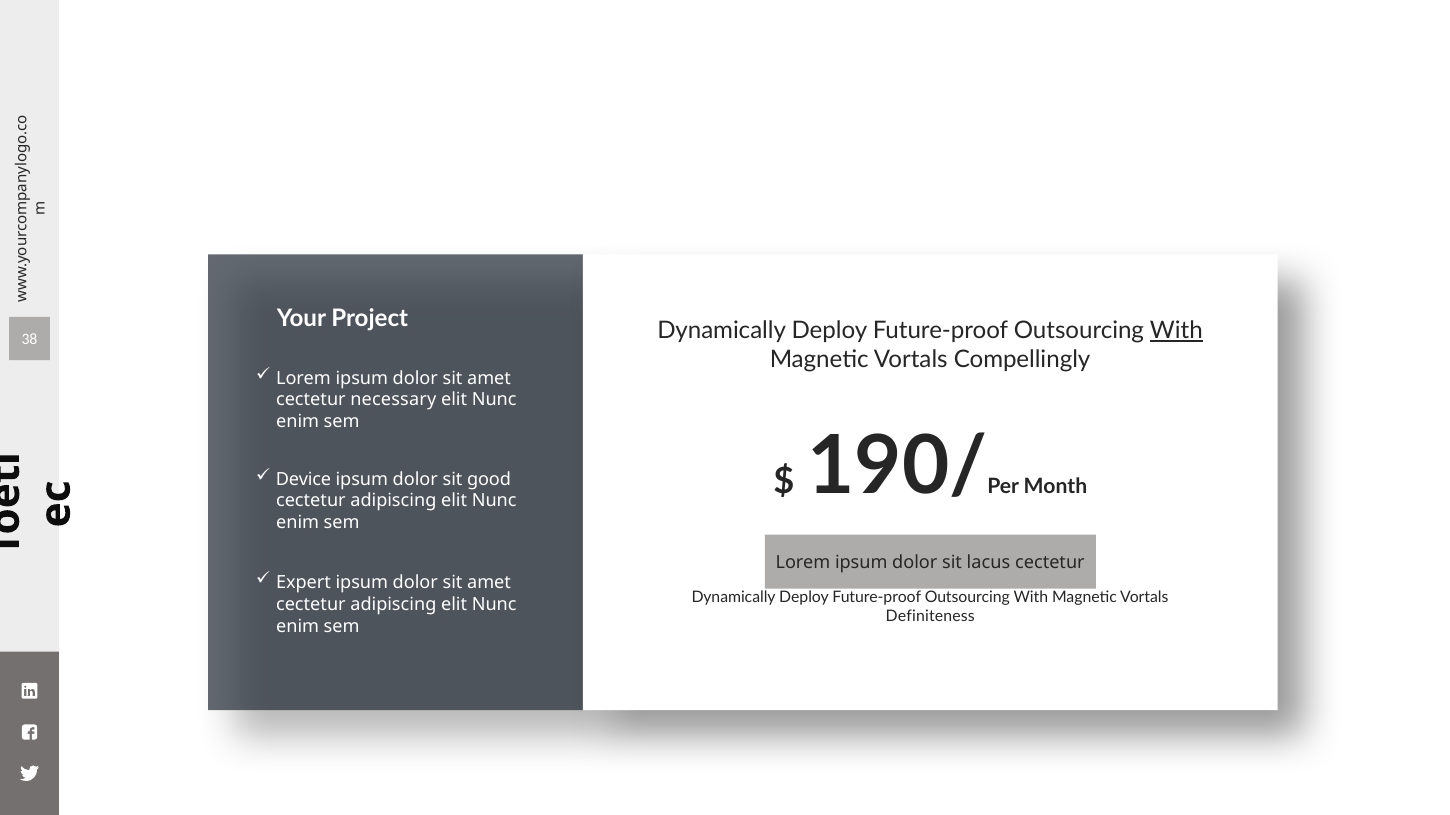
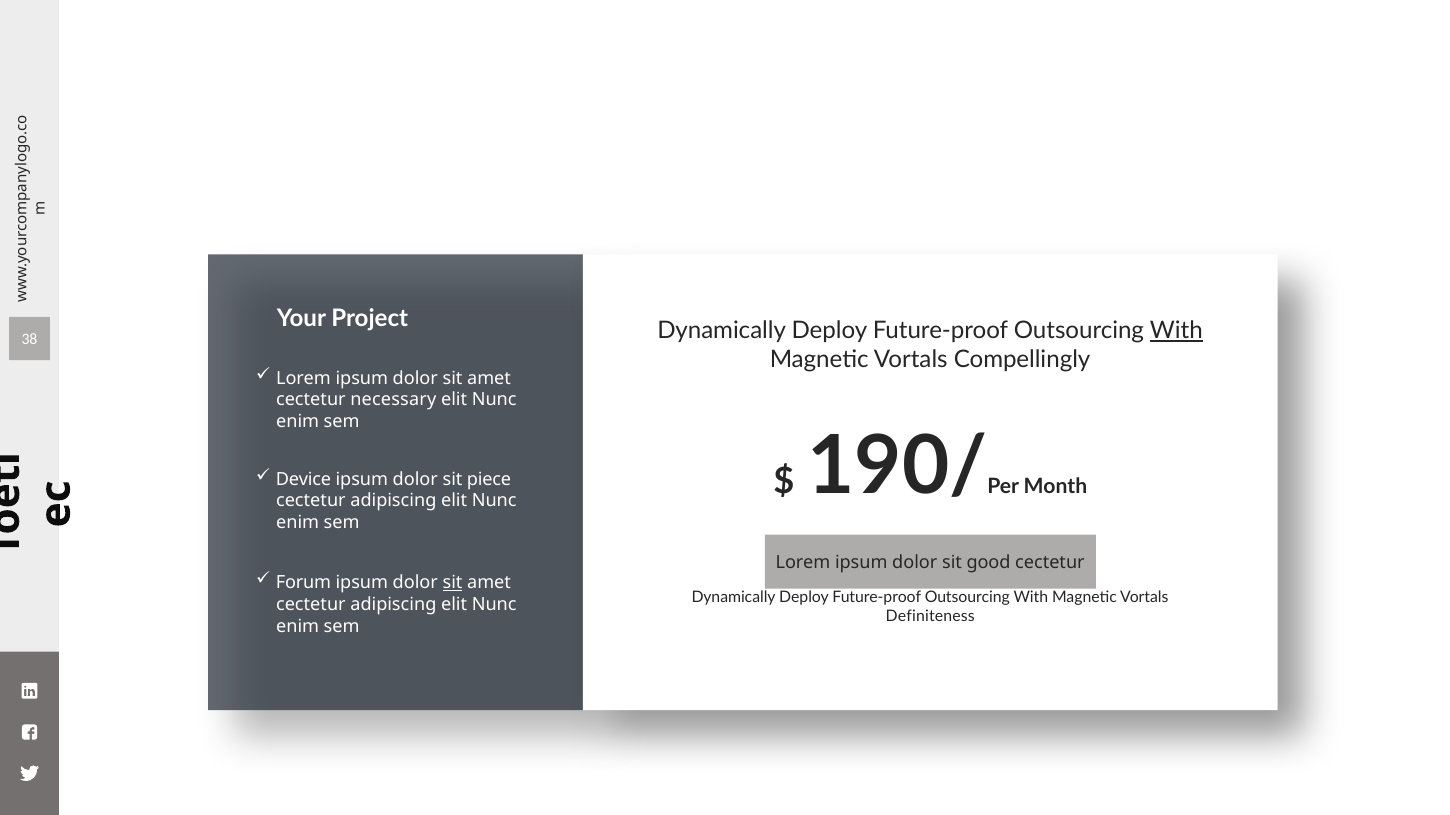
good: good -> piece
lacus: lacus -> good
Expert: Expert -> Forum
sit at (453, 583) underline: none -> present
